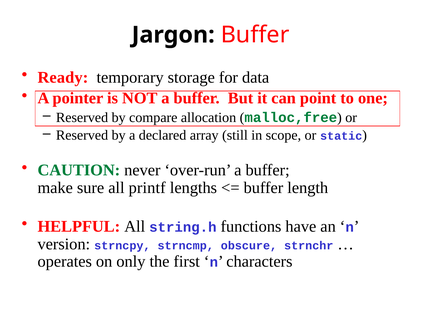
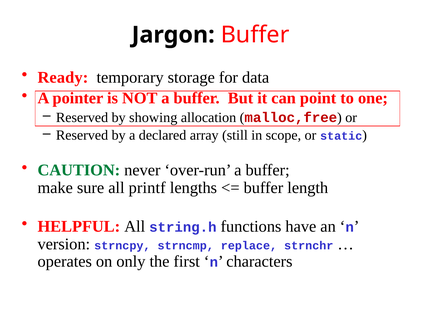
compare: compare -> showing
malloc,free colour: green -> red
obscure: obscure -> replace
